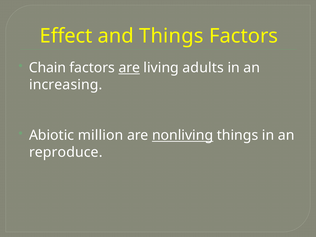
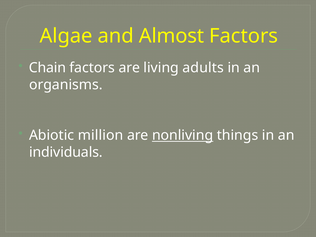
Effect: Effect -> Algae
and Things: Things -> Almost
are at (129, 68) underline: present -> none
increasing: increasing -> organisms
reproduce: reproduce -> individuals
